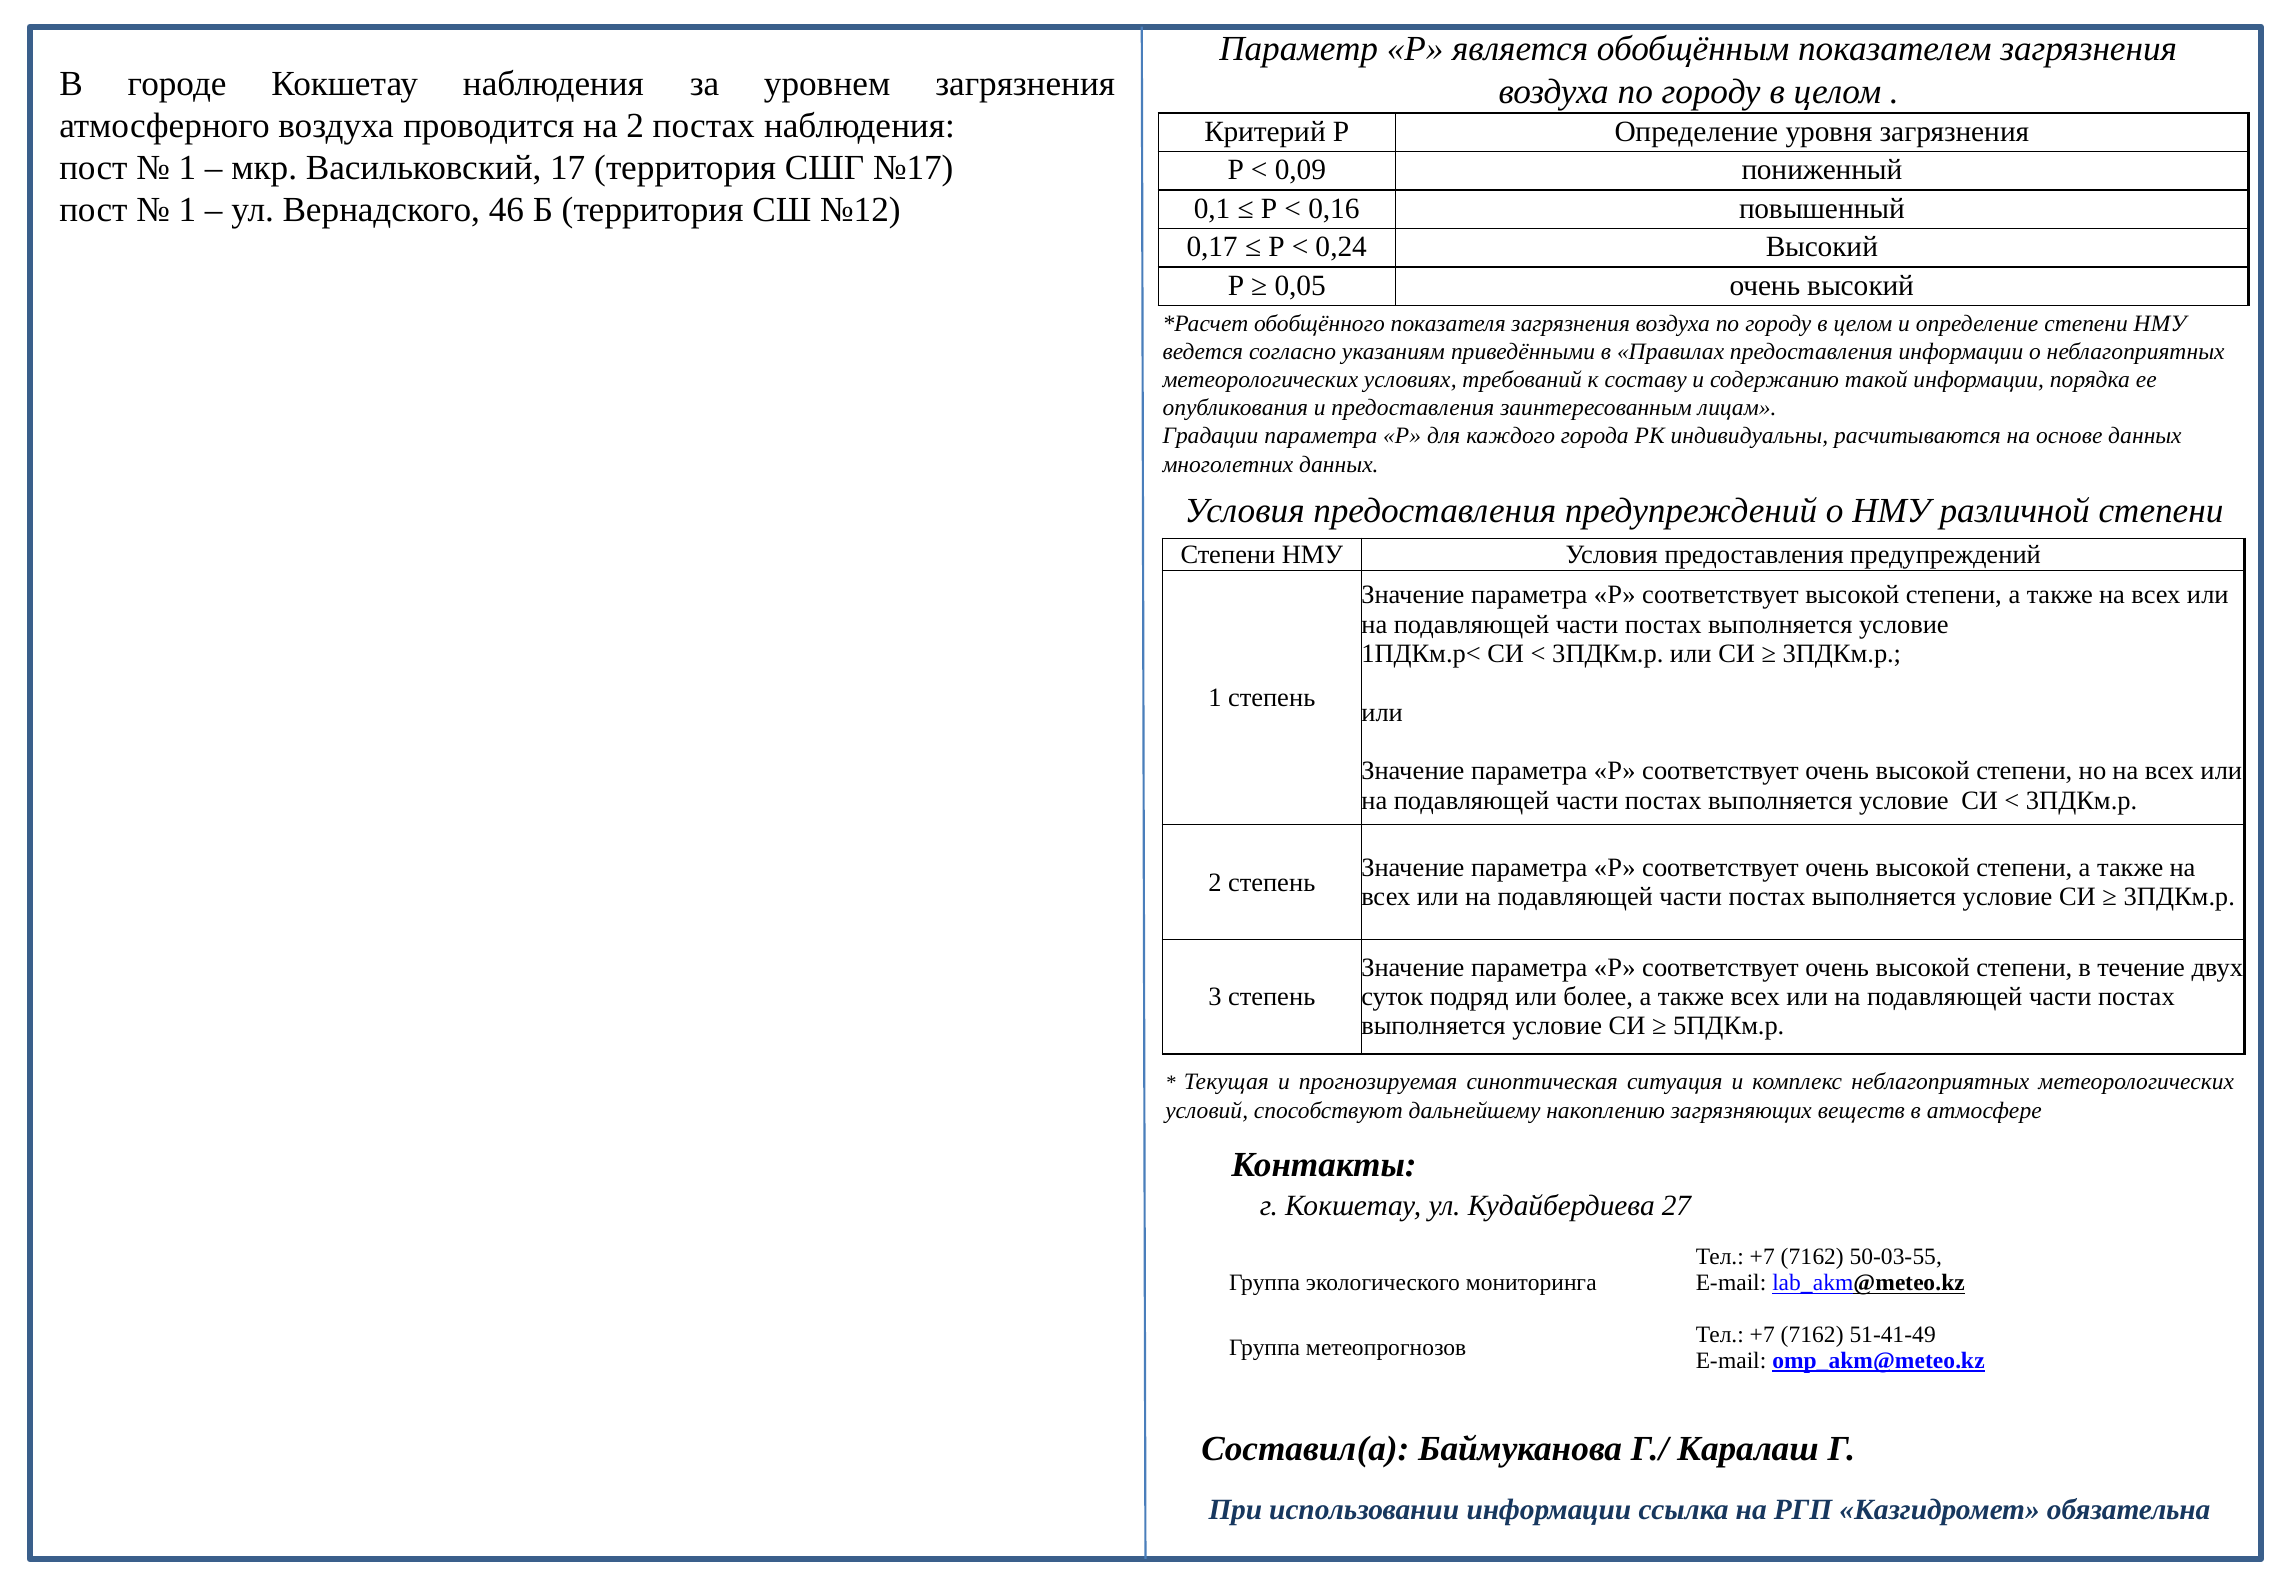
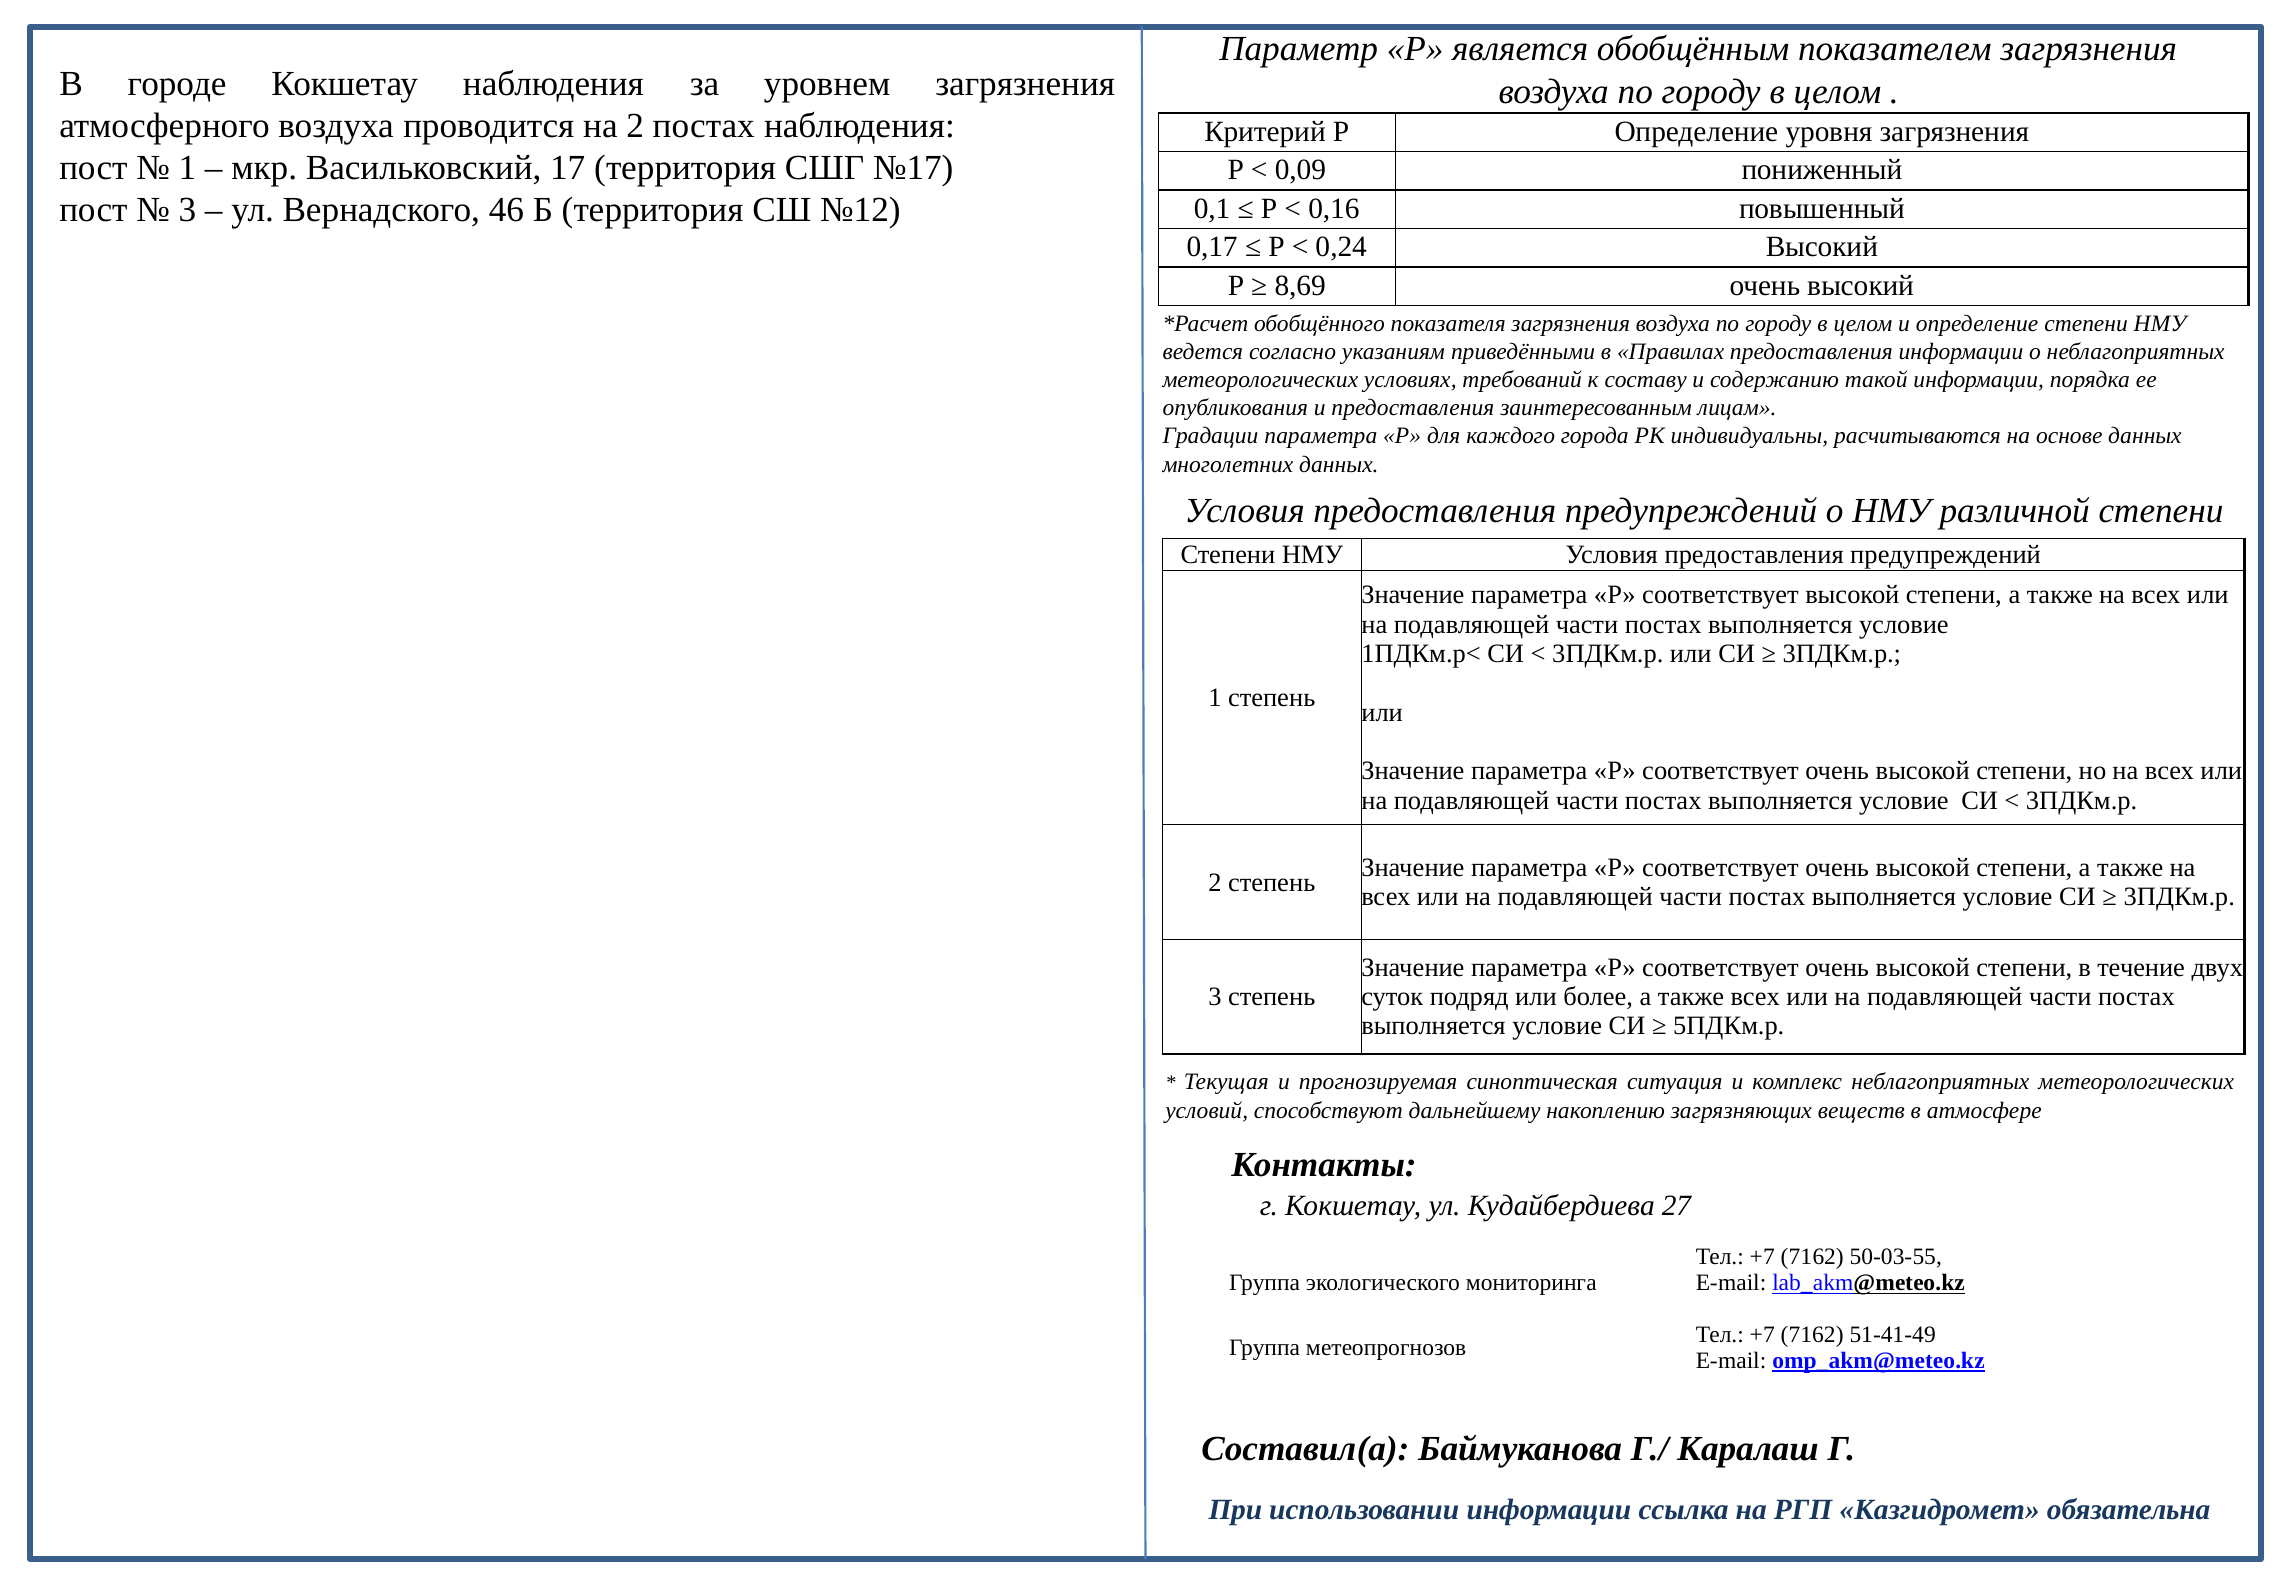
1 at (187, 210): 1 -> 3
0,05: 0,05 -> 8,69
